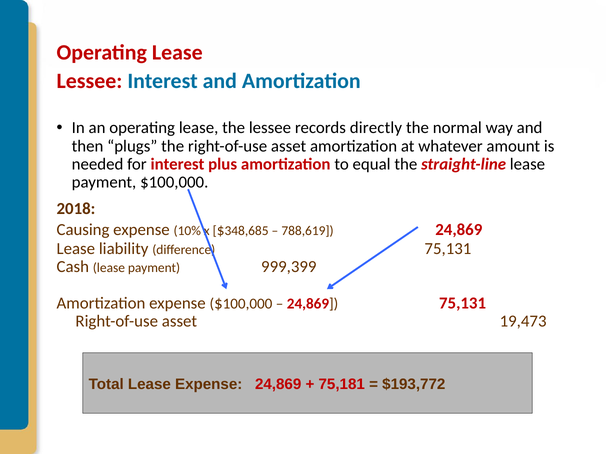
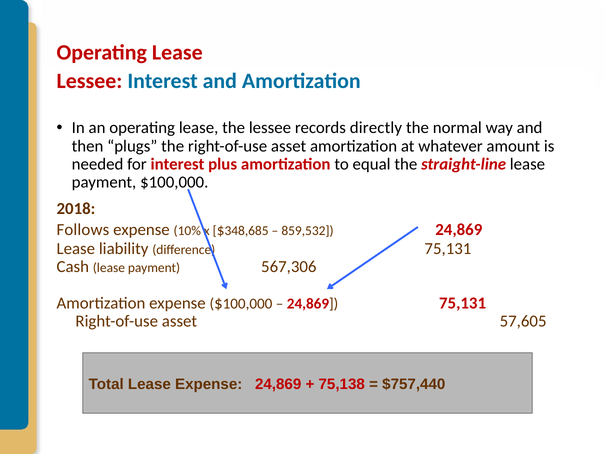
Causing: Causing -> Follows
788,619: 788,619 -> 859,532
999,399: 999,399 -> 567,306
19,473: 19,473 -> 57,605
75,181: 75,181 -> 75,138
$193,772: $193,772 -> $757,440
